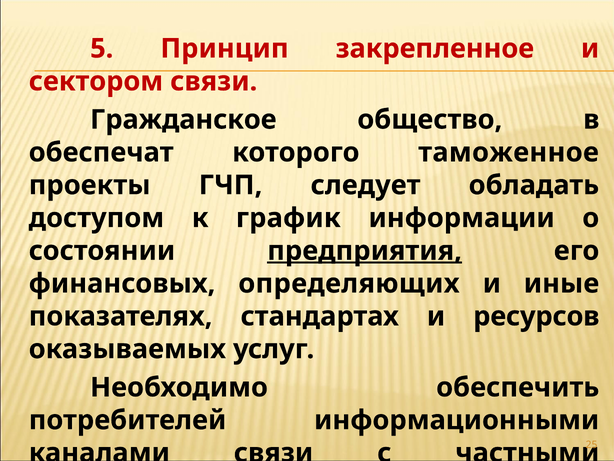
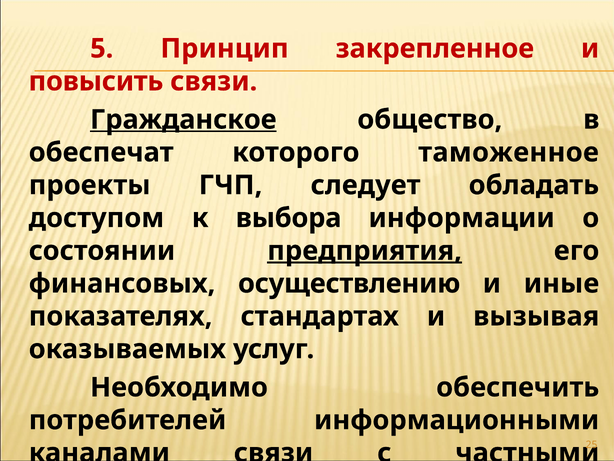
сектором: сектором -> повысить
Гражданское underline: none -> present
график: график -> выбора
определяющих: определяющих -> осуществлению
ресурсов: ресурсов -> вызывая
